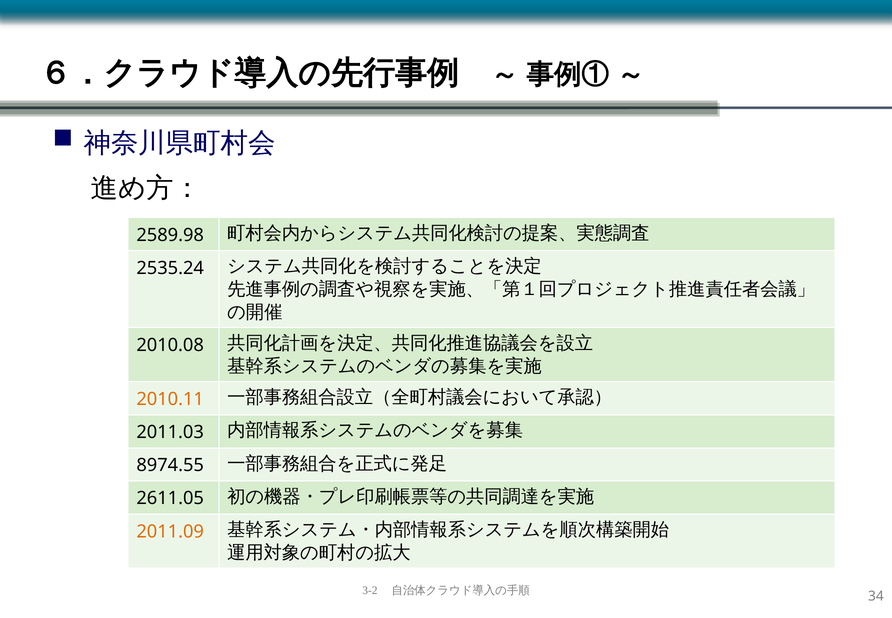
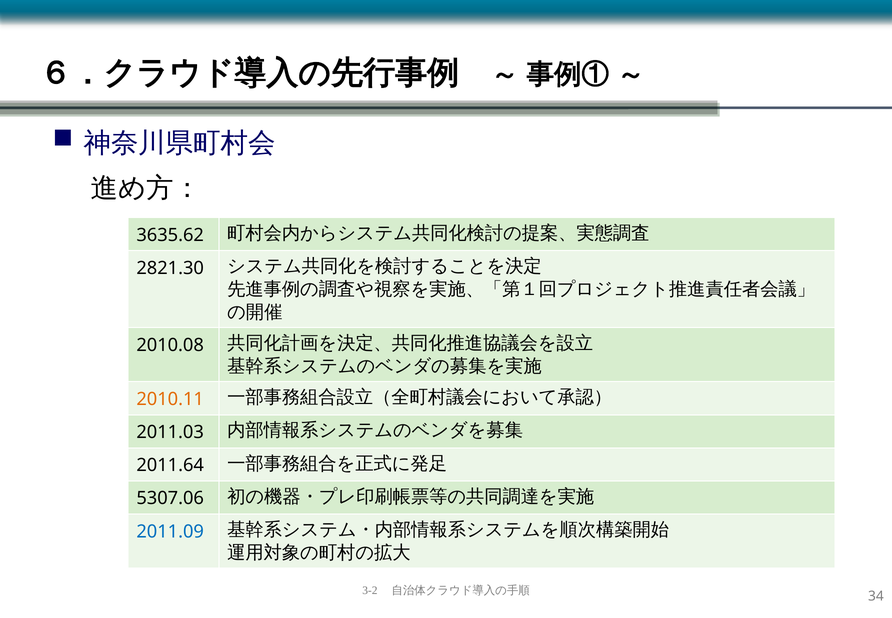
2589.98: 2589.98 -> 3635.62
2535.24: 2535.24 -> 2821.30
8974.55: 8974.55 -> 2011.64
2611.05: 2611.05 -> 5307.06
2011.09 colour: orange -> blue
